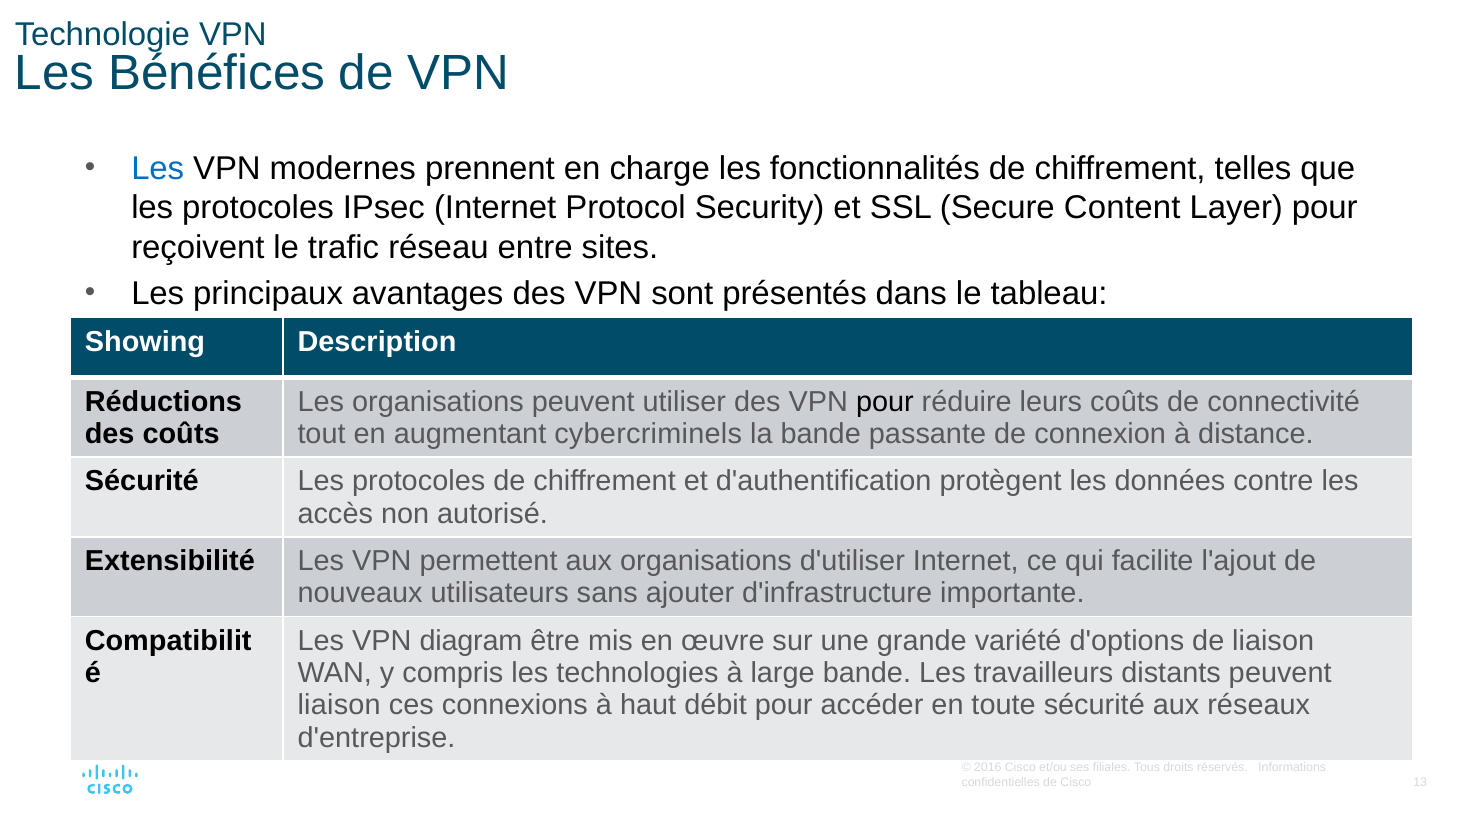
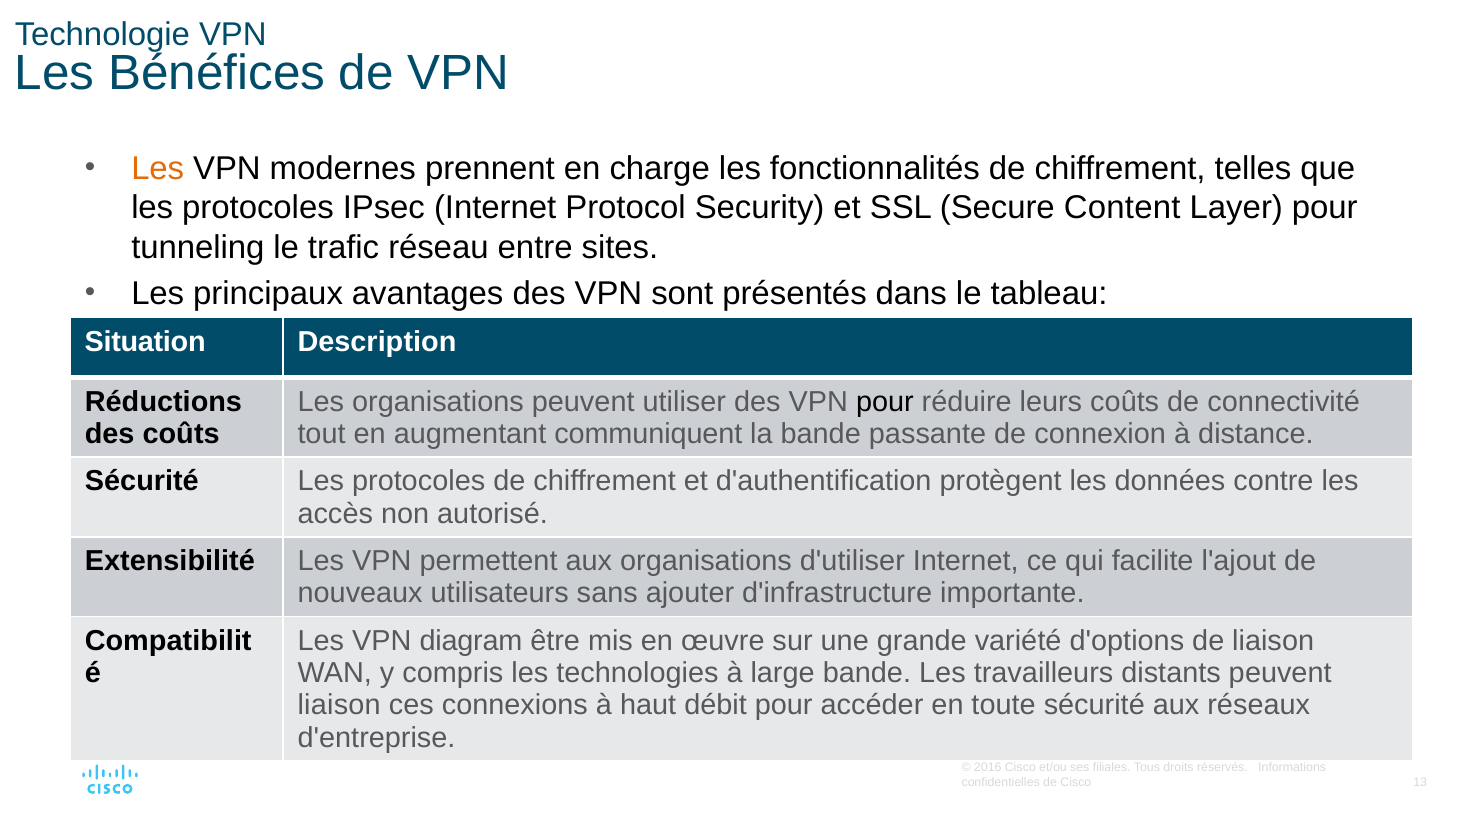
Les at (158, 168) colour: blue -> orange
reçoivent: reçoivent -> tunneling
Showing: Showing -> Situation
cybercriminels: cybercriminels -> communiquent
